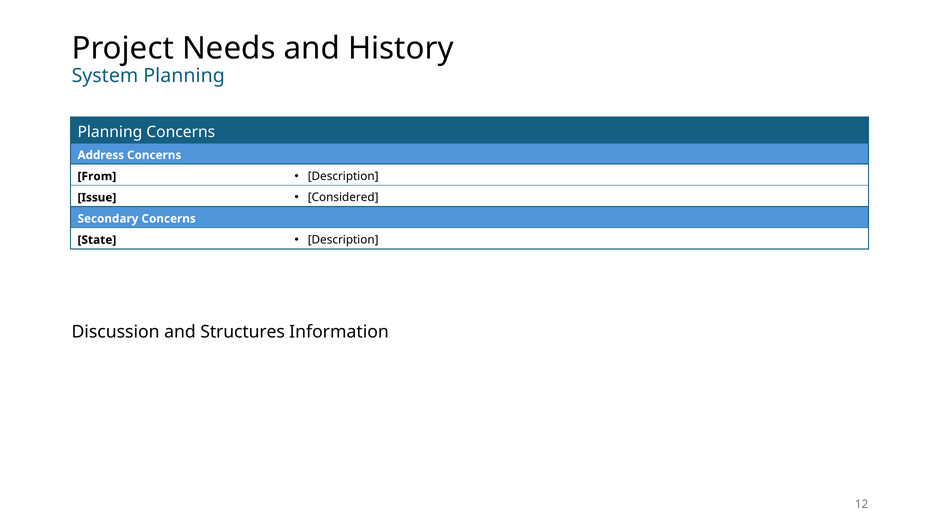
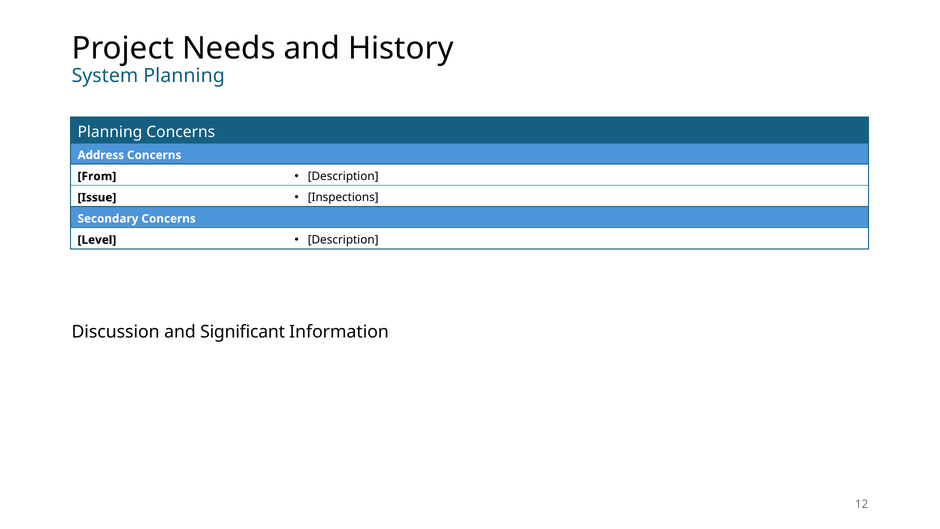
Considered: Considered -> Inspections
State: State -> Level
Structures: Structures -> Significant
